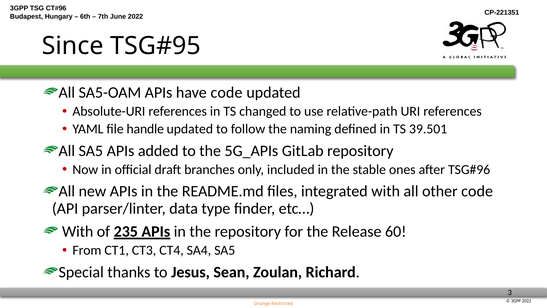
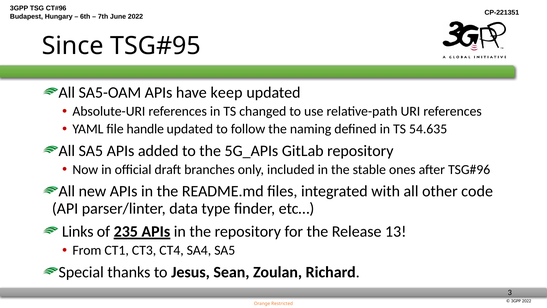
have code: code -> keep
39.501: 39.501 -> 54.635
With at (78, 231): With -> Links
60: 60 -> 13
